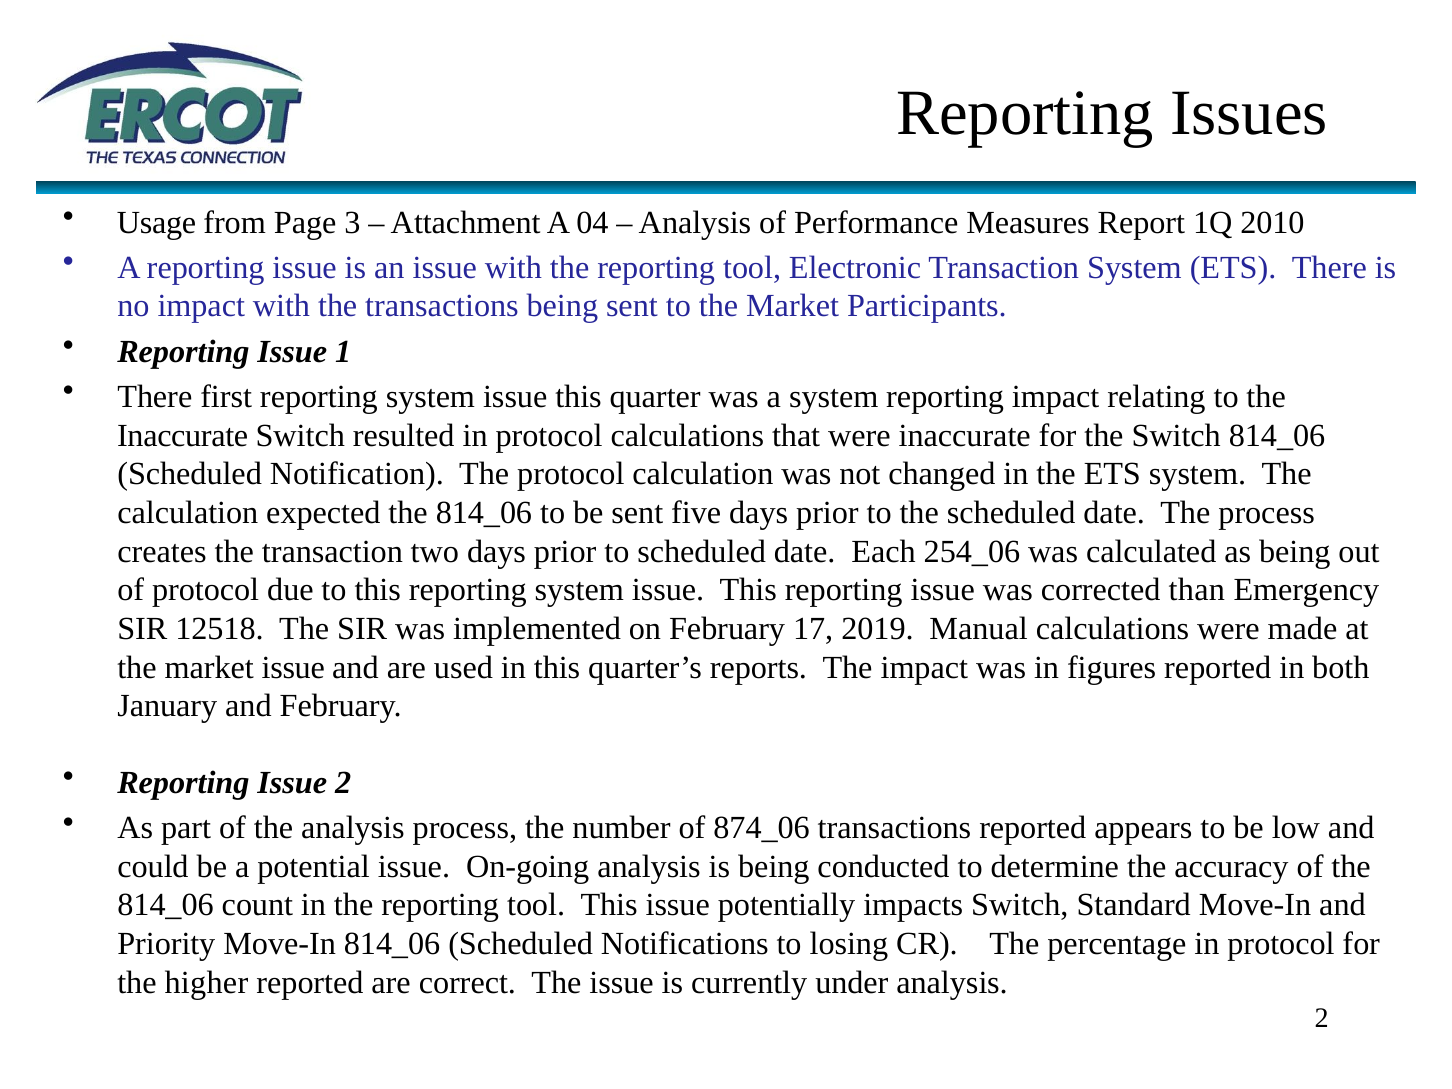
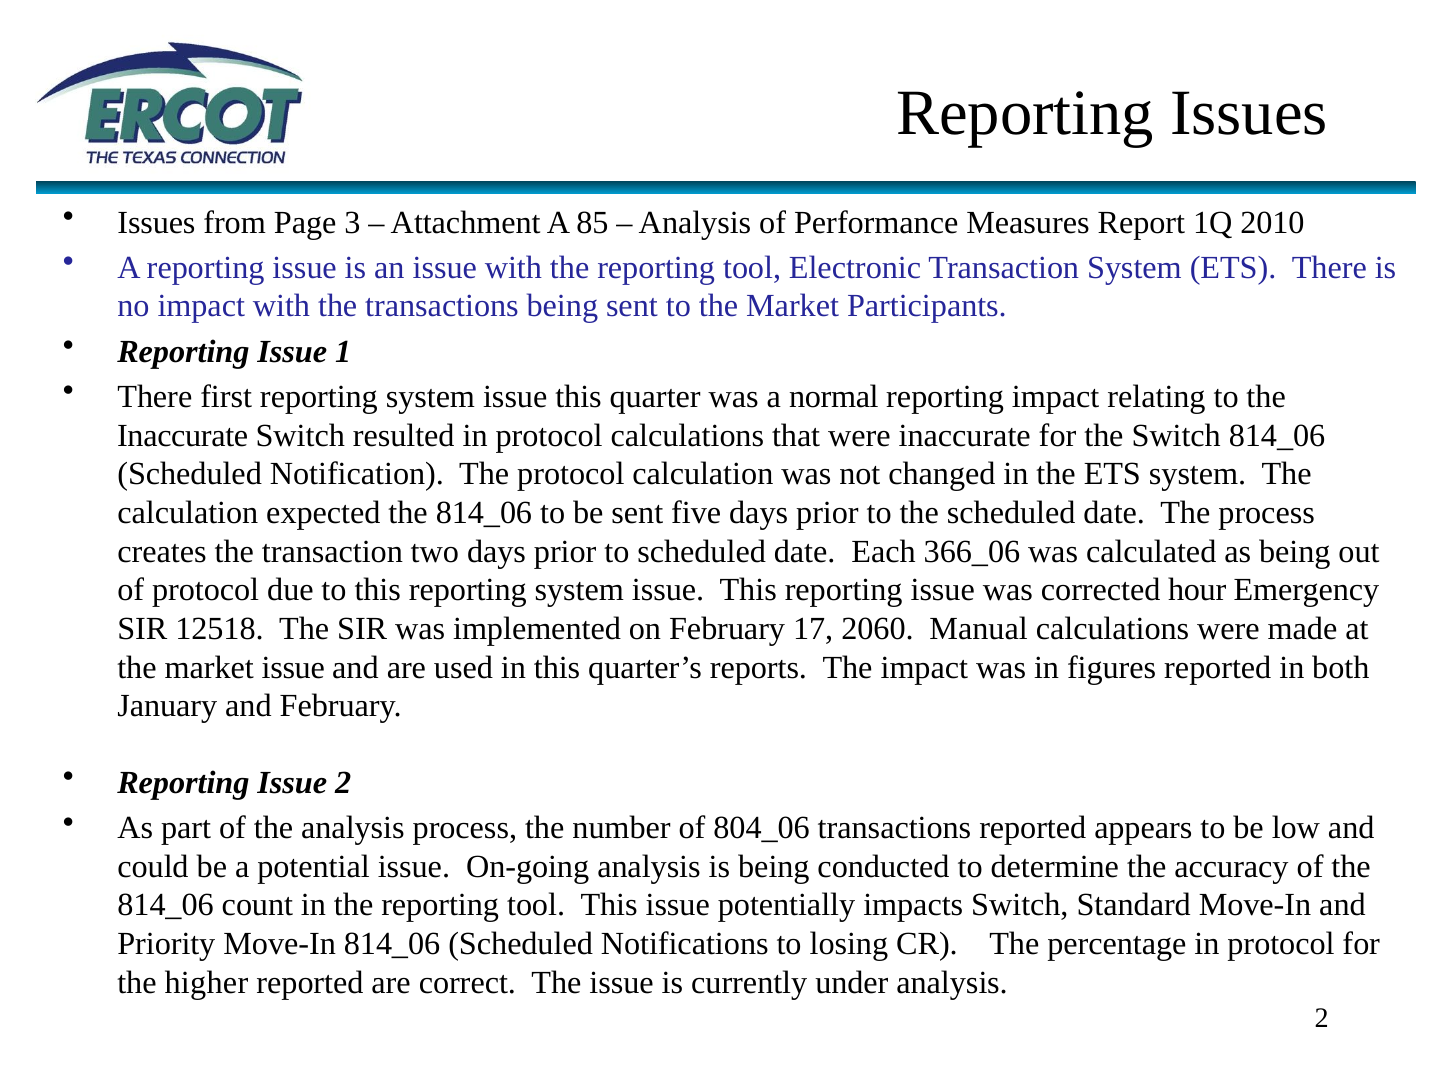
Usage at (157, 222): Usage -> Issues
04: 04 -> 85
a system: system -> normal
254_06: 254_06 -> 366_06
than: than -> hour
2019: 2019 -> 2060
874_06: 874_06 -> 804_06
